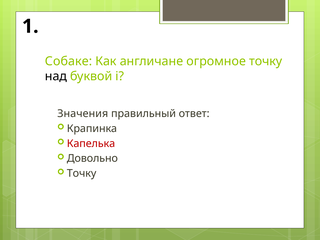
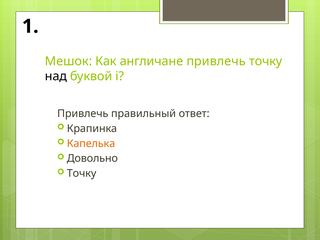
Собаке: Собаке -> Мешок
англичане огромное: огромное -> привлечь
Значения at (83, 114): Значения -> Привлечь
Капелька colour: red -> orange
